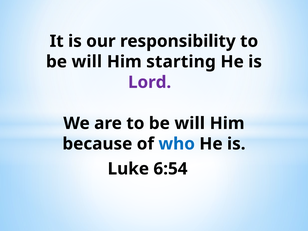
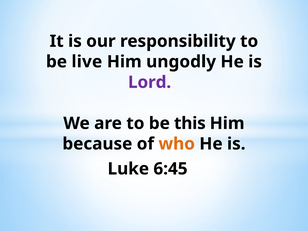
will at (87, 62): will -> live
starting: starting -> ungodly
are to be will: will -> this
who colour: blue -> orange
6:54: 6:54 -> 6:45
